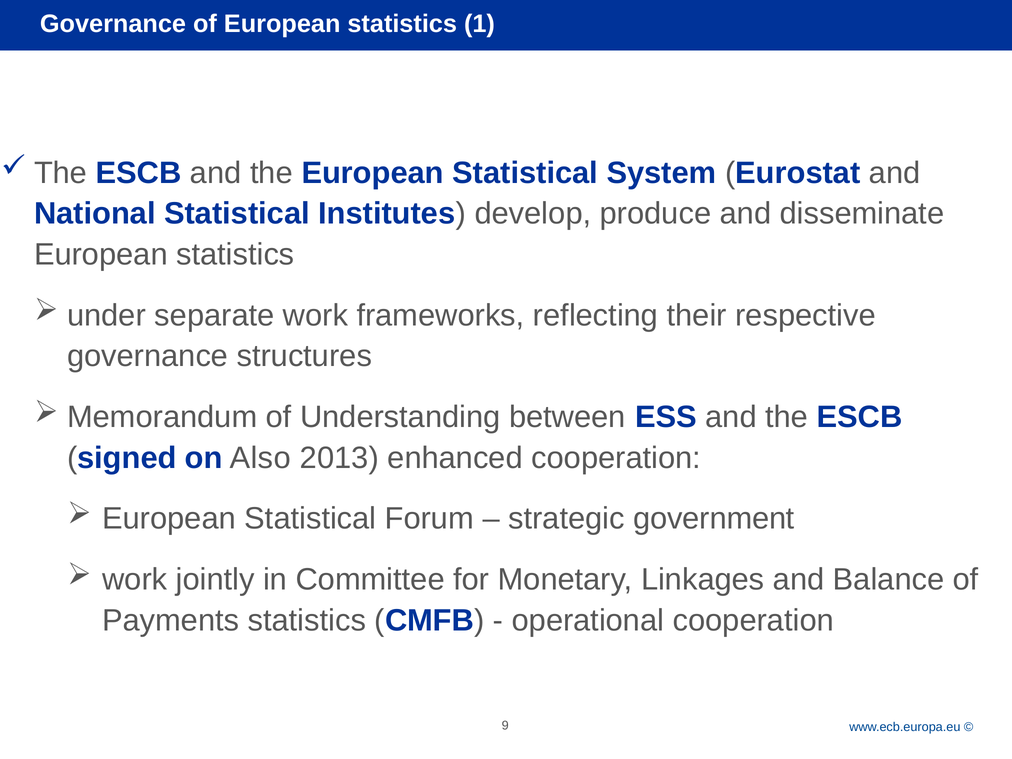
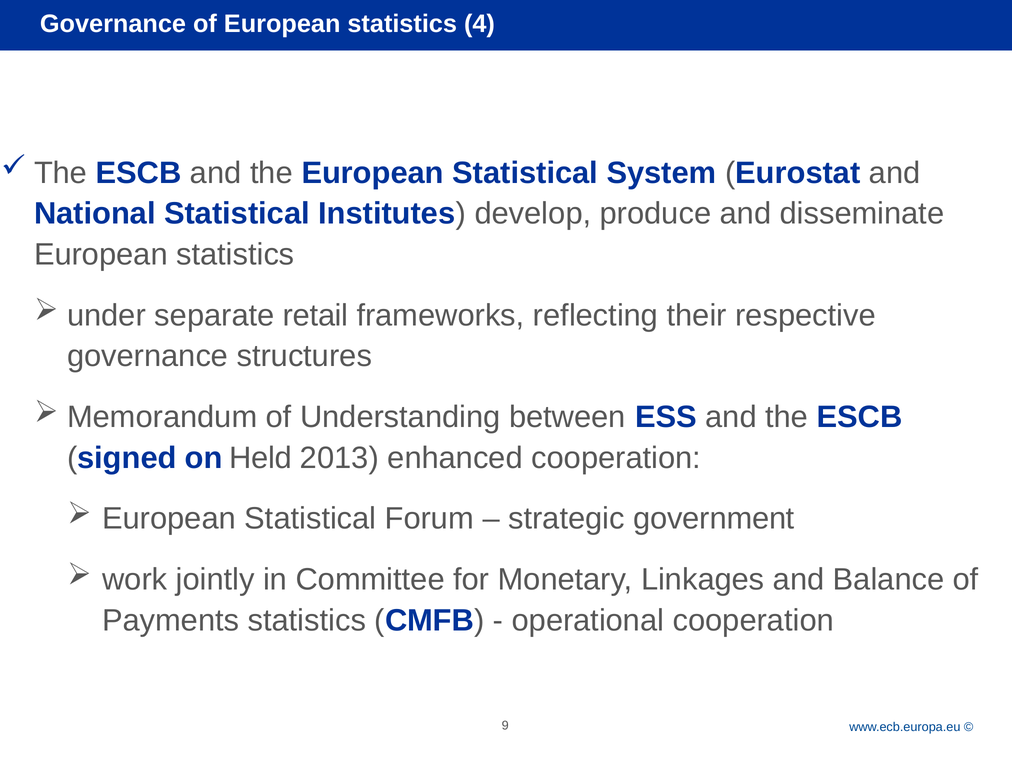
1: 1 -> 4
separate work: work -> retail
Also: Also -> Held
